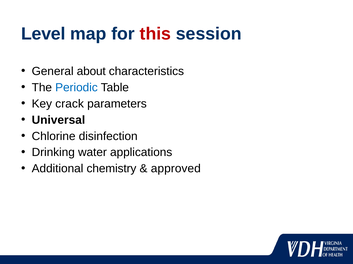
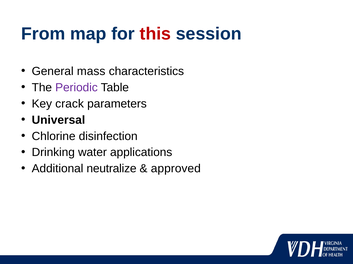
Level: Level -> From
about: about -> mass
Periodic colour: blue -> purple
chemistry: chemistry -> neutralize
